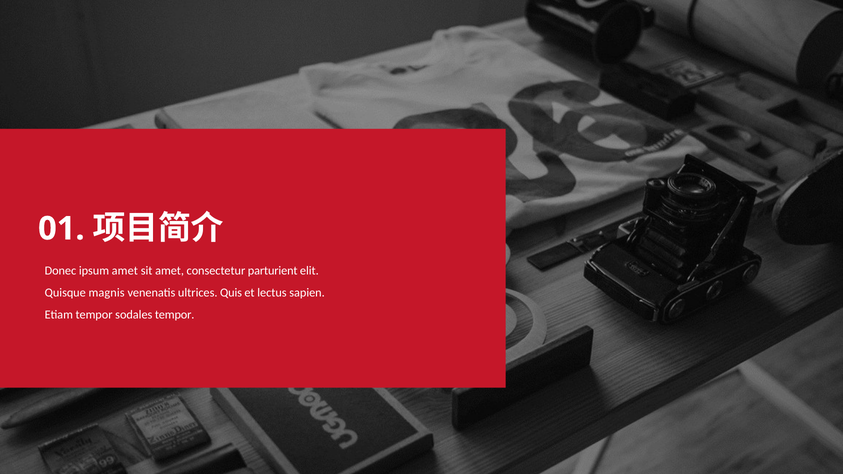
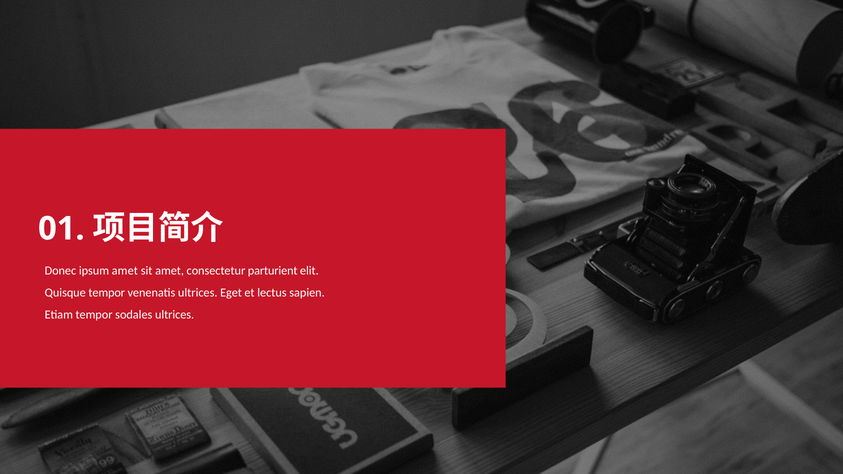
Quisque magnis: magnis -> tempor
Quis: Quis -> Eget
sodales tempor: tempor -> ultrices
